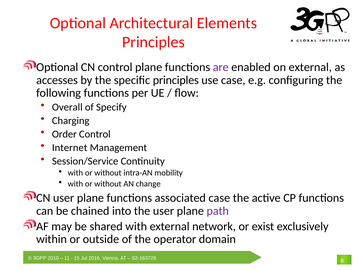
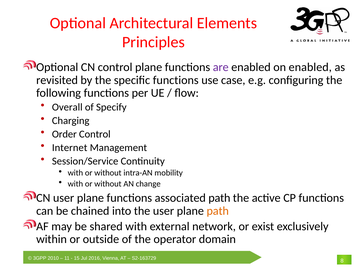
on external: external -> enabled
accesses: accesses -> revisited
specific principles: principles -> functions
associated case: case -> path
path at (218, 211) colour: purple -> orange
